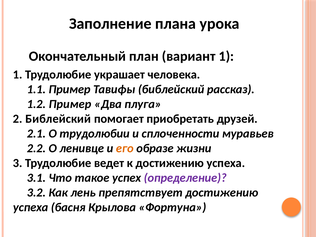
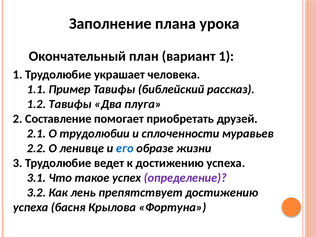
1.2 Пример: Пример -> Тавифы
2 Библейский: Библейский -> Составление
его colour: orange -> blue
